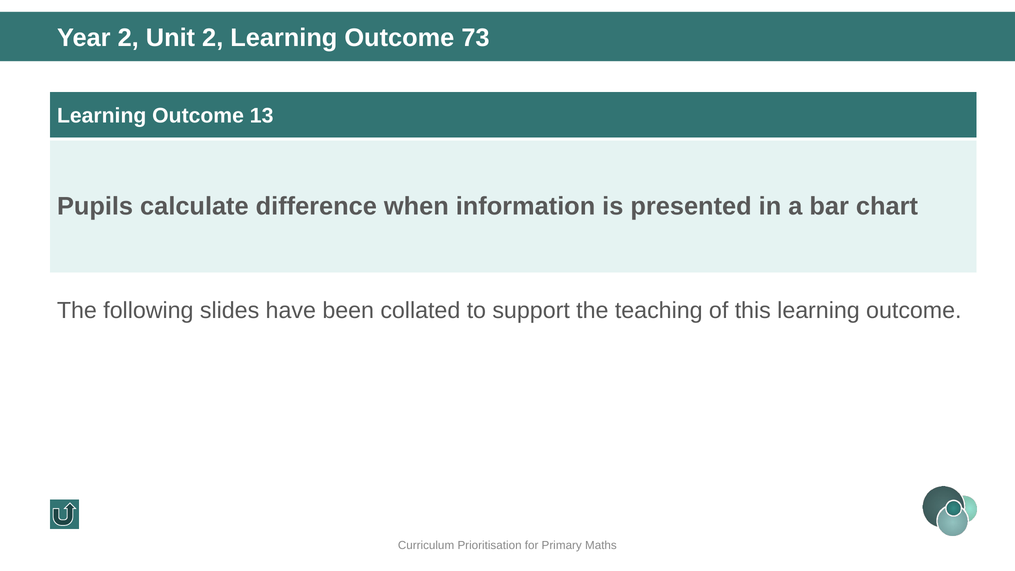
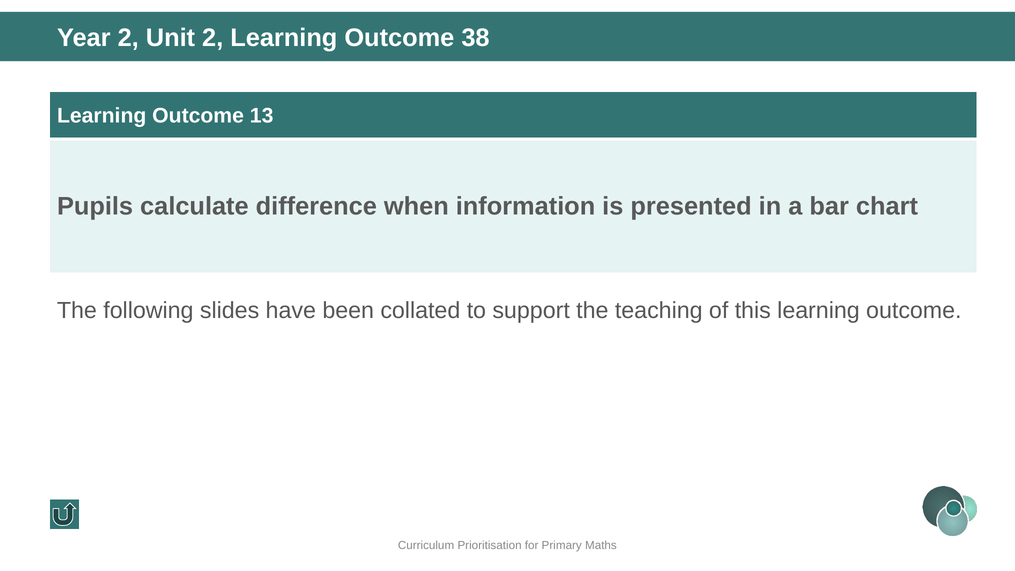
73: 73 -> 38
